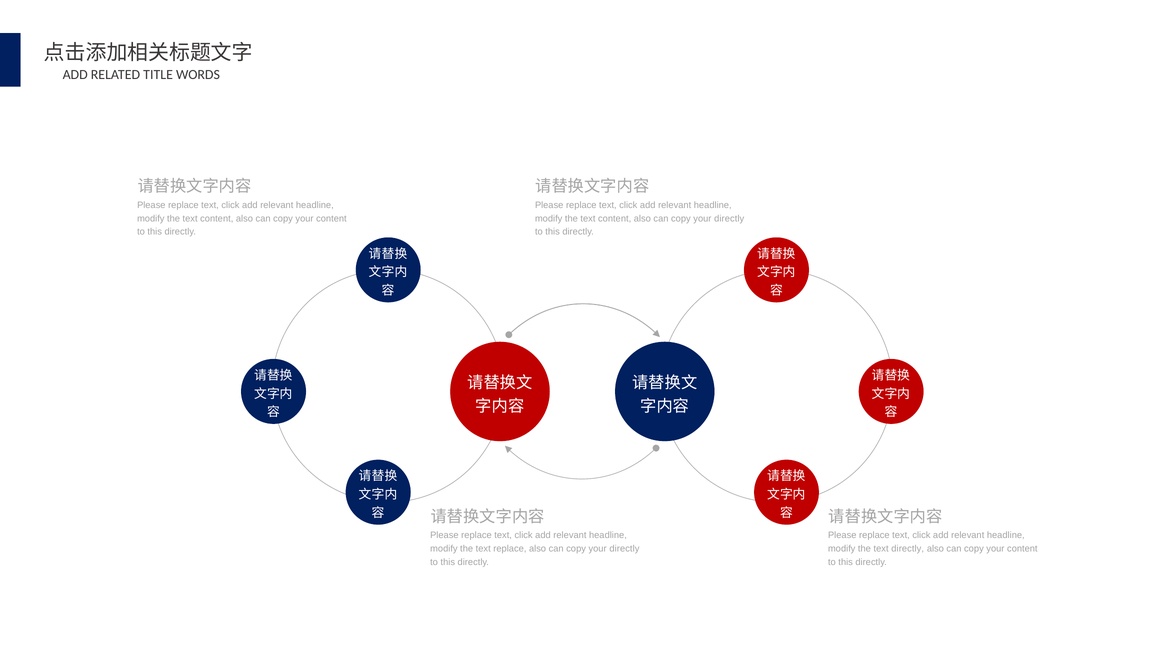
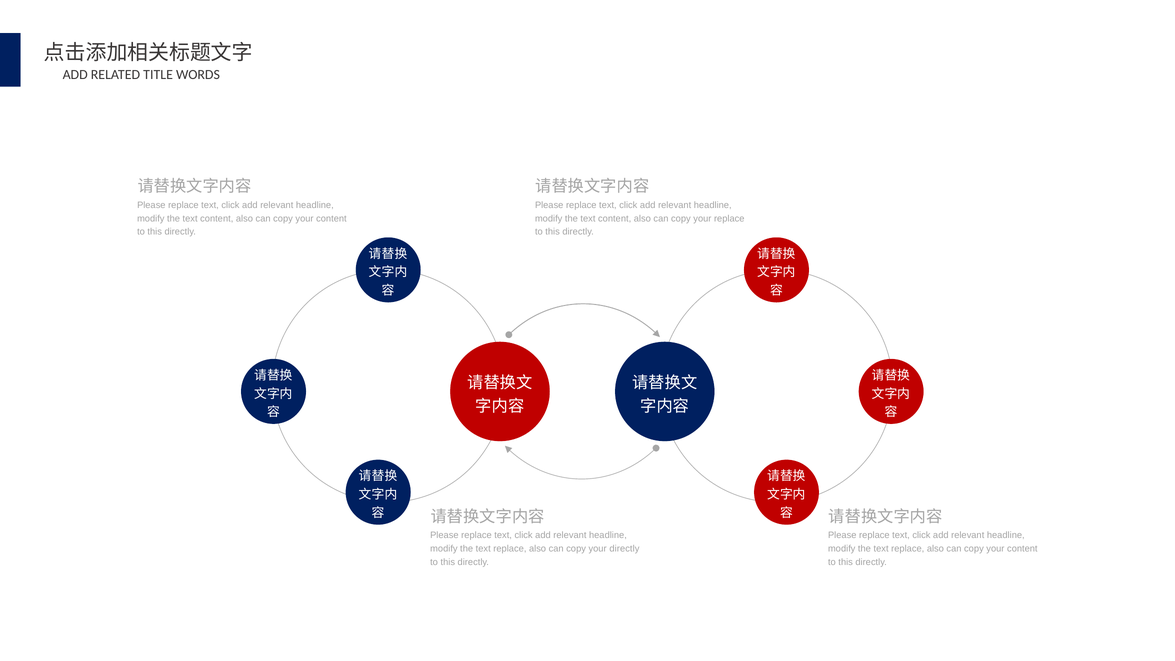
directly at (729, 218): directly -> replace
directly at (908, 549): directly -> replace
